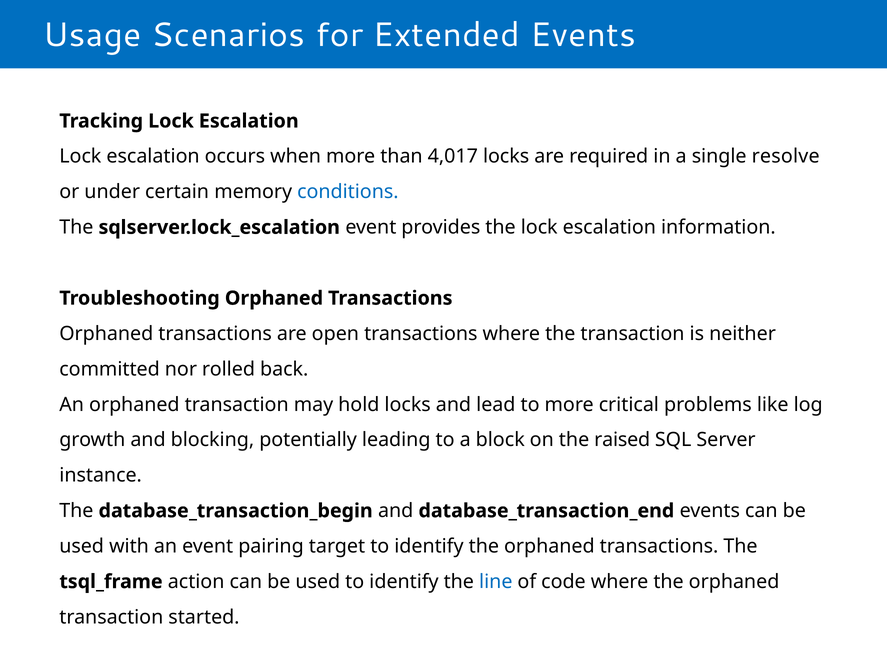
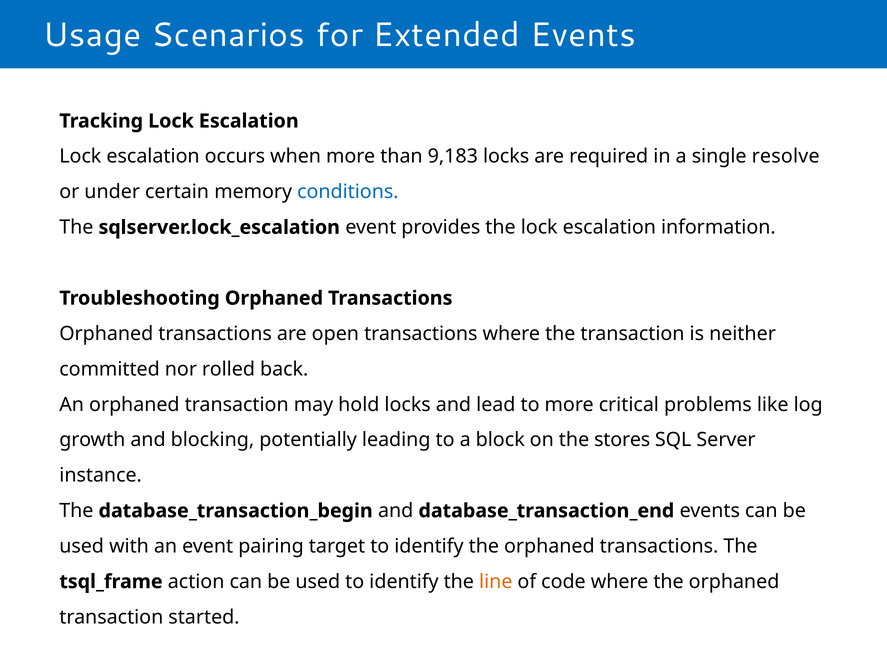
4,017: 4,017 -> 9,183
raised: raised -> stores
line colour: blue -> orange
